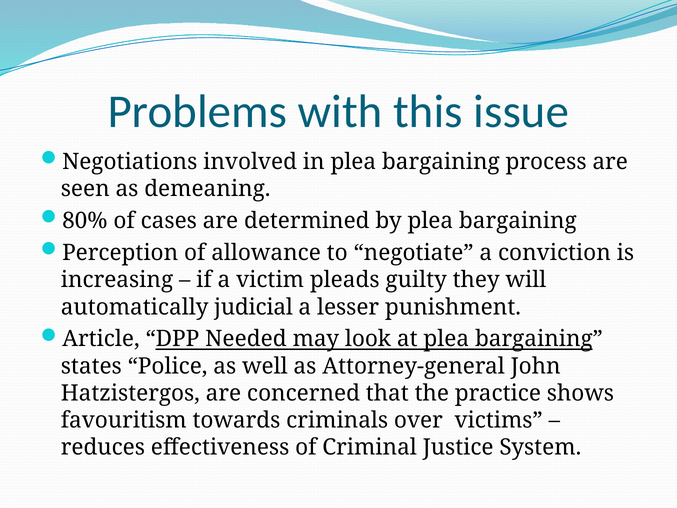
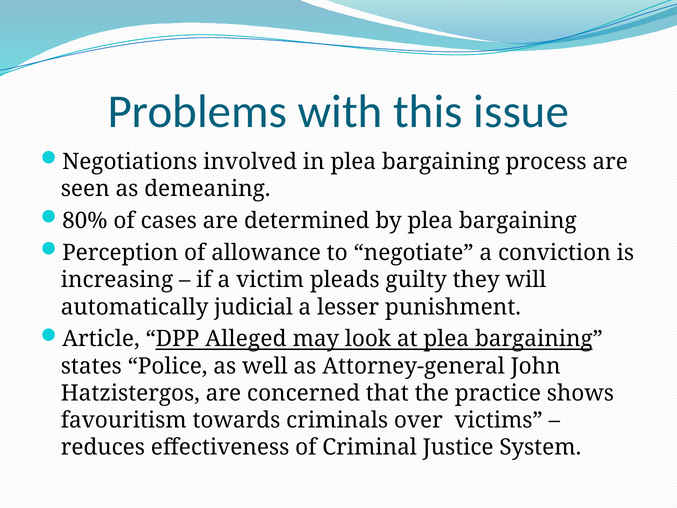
Needed: Needed -> Alleged
